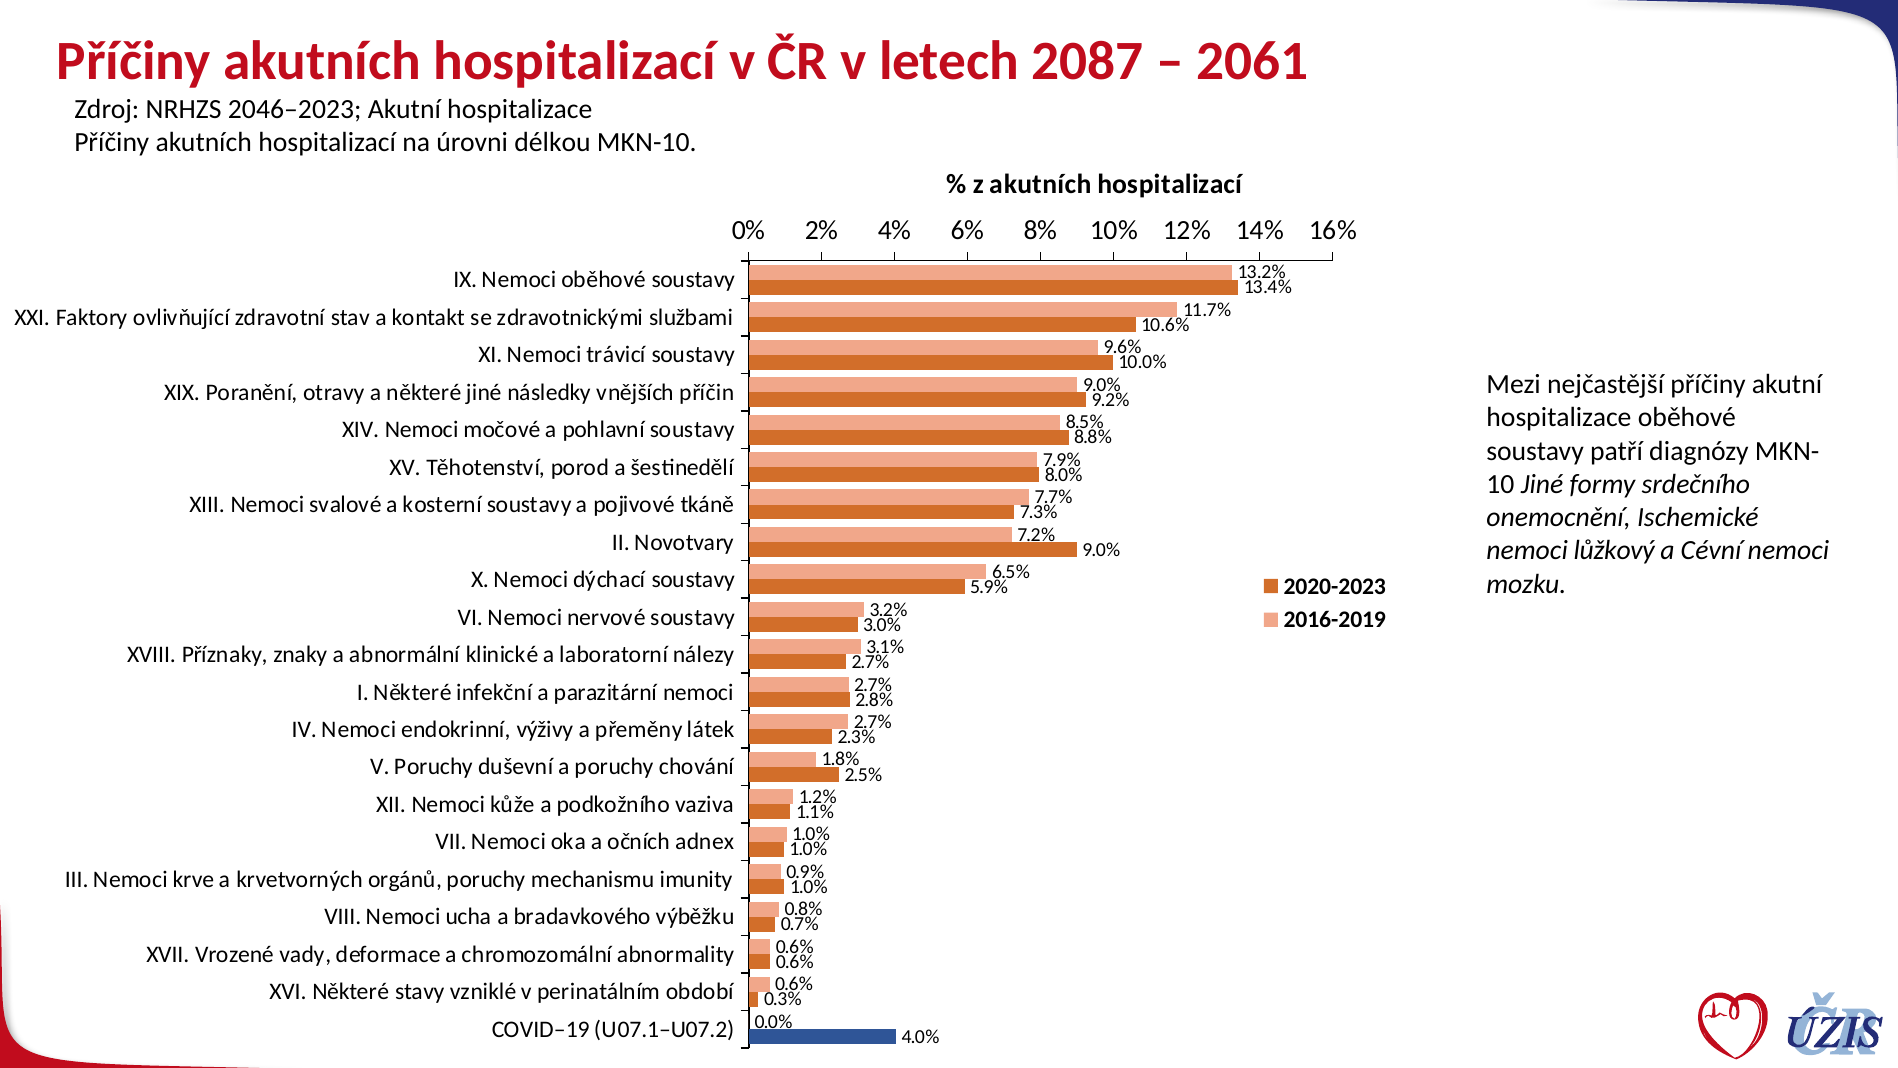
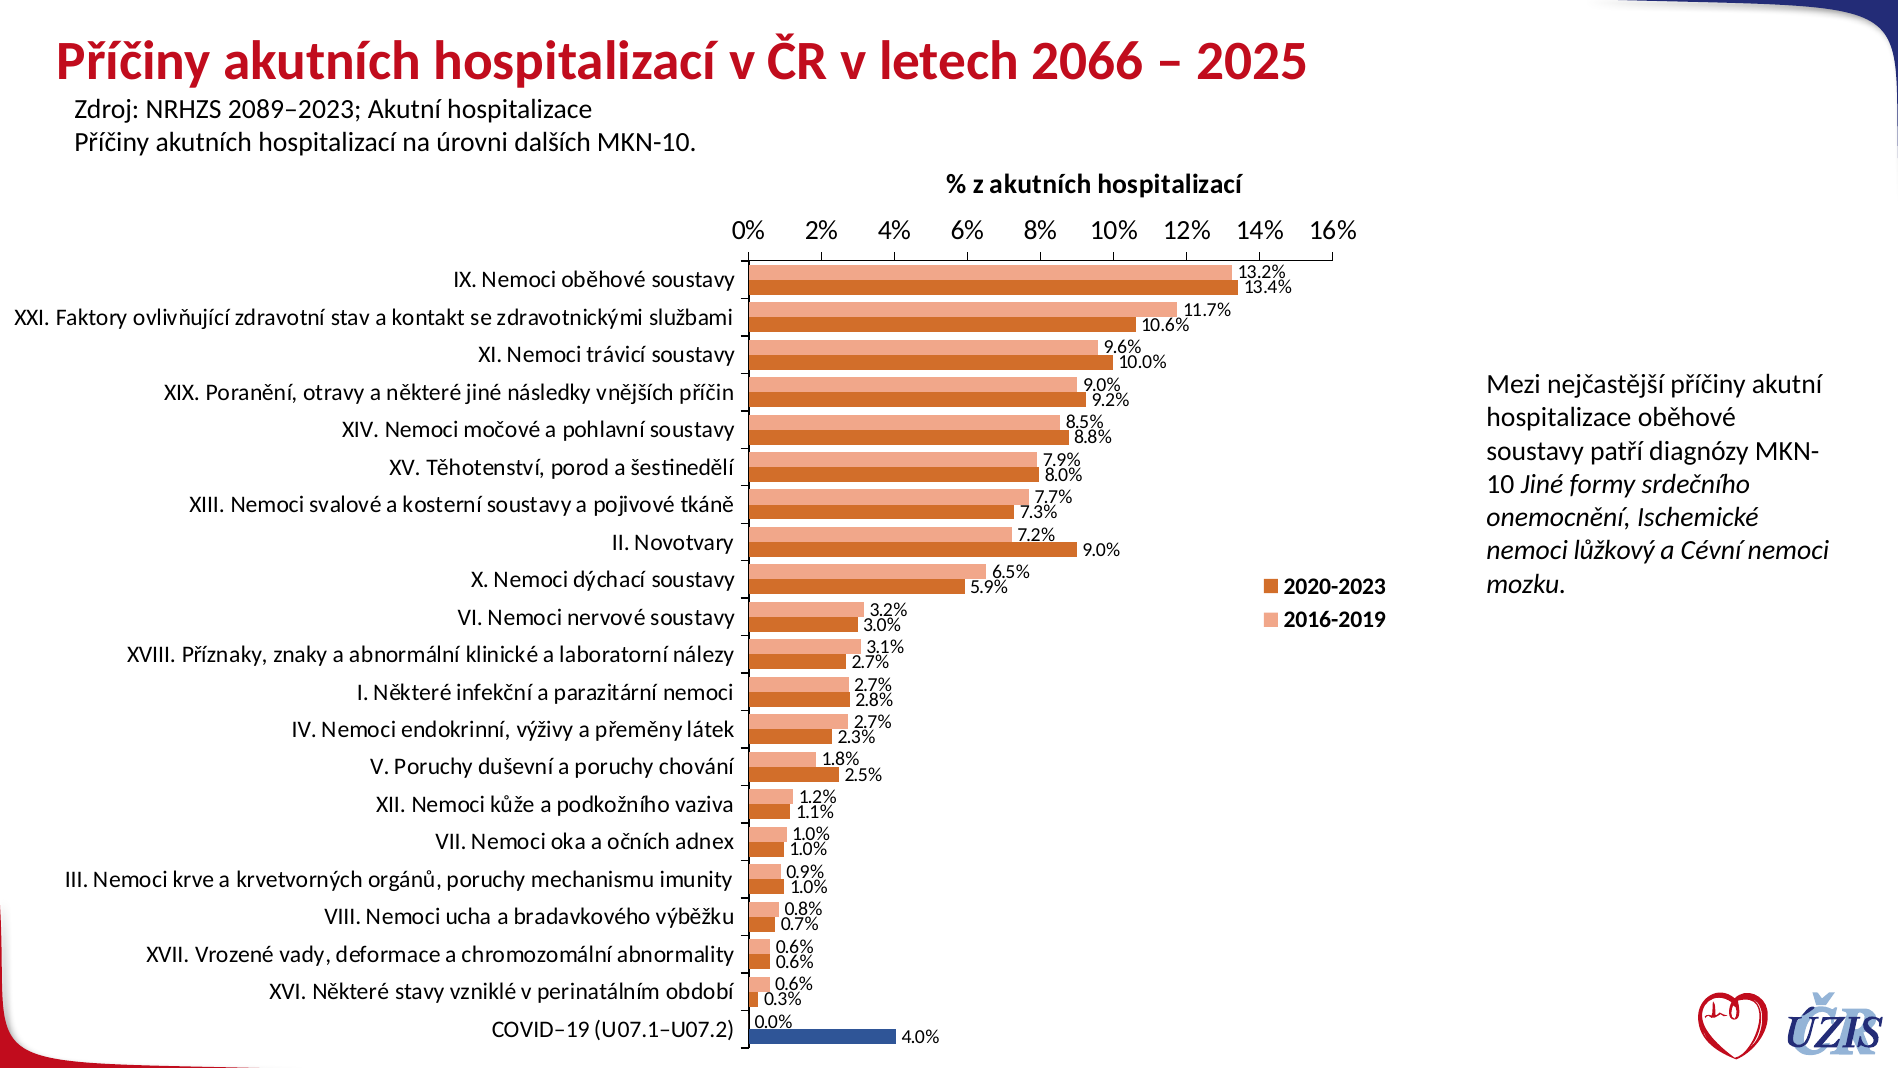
2087: 2087 -> 2066
2061: 2061 -> 2025
2046–2023: 2046–2023 -> 2089–2023
délkou: délkou -> dalších
